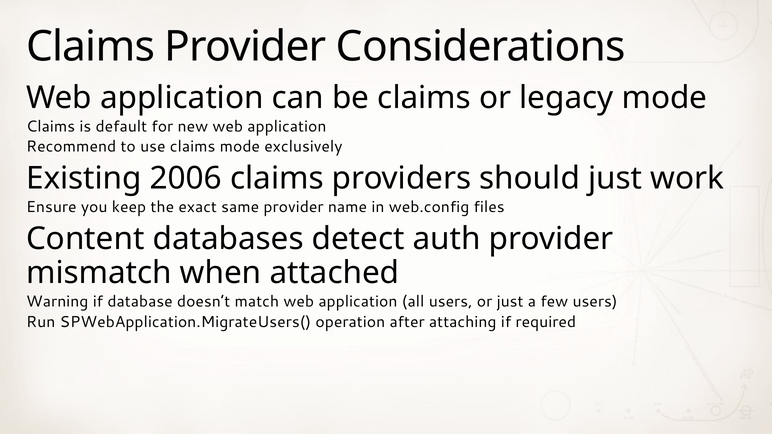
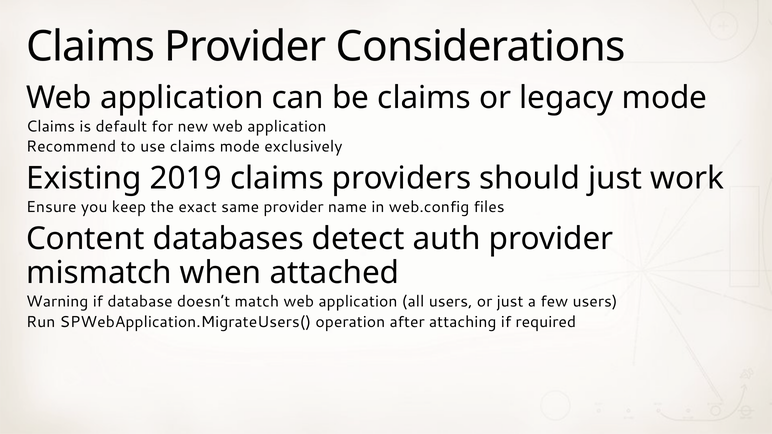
2006: 2006 -> 2019
